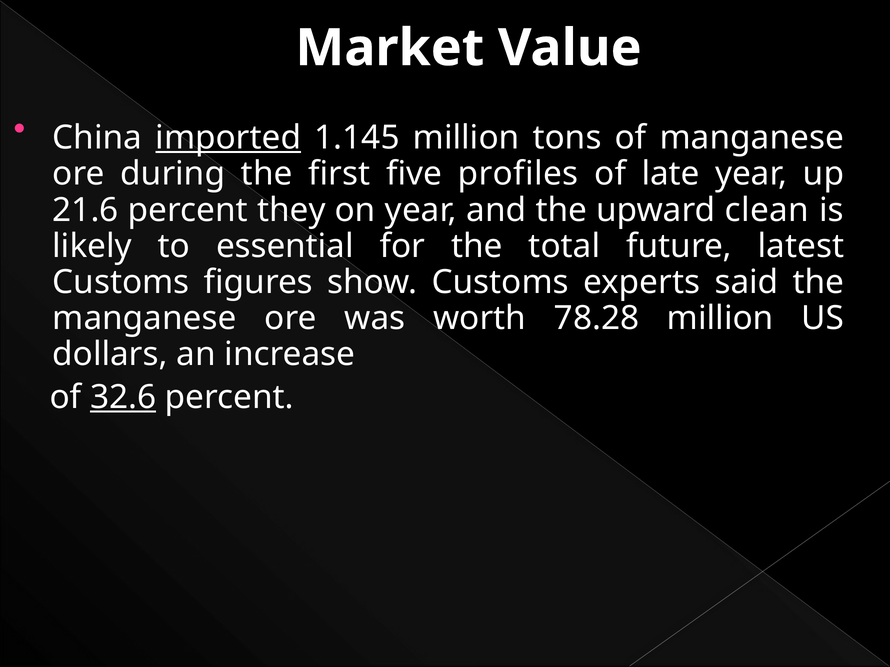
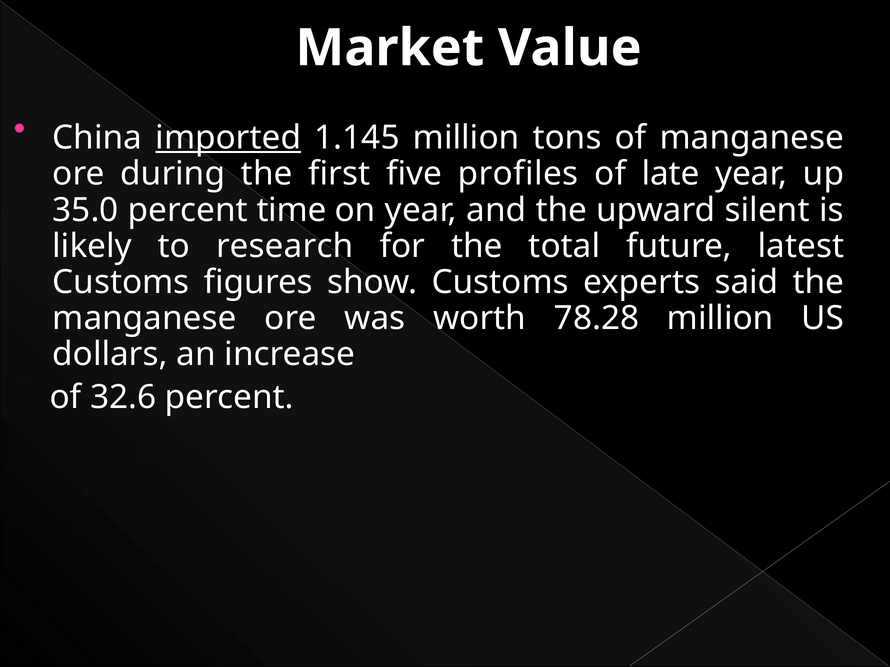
21.6: 21.6 -> 35.0
they: they -> time
clean: clean -> silent
essential: essential -> research
32.6 underline: present -> none
